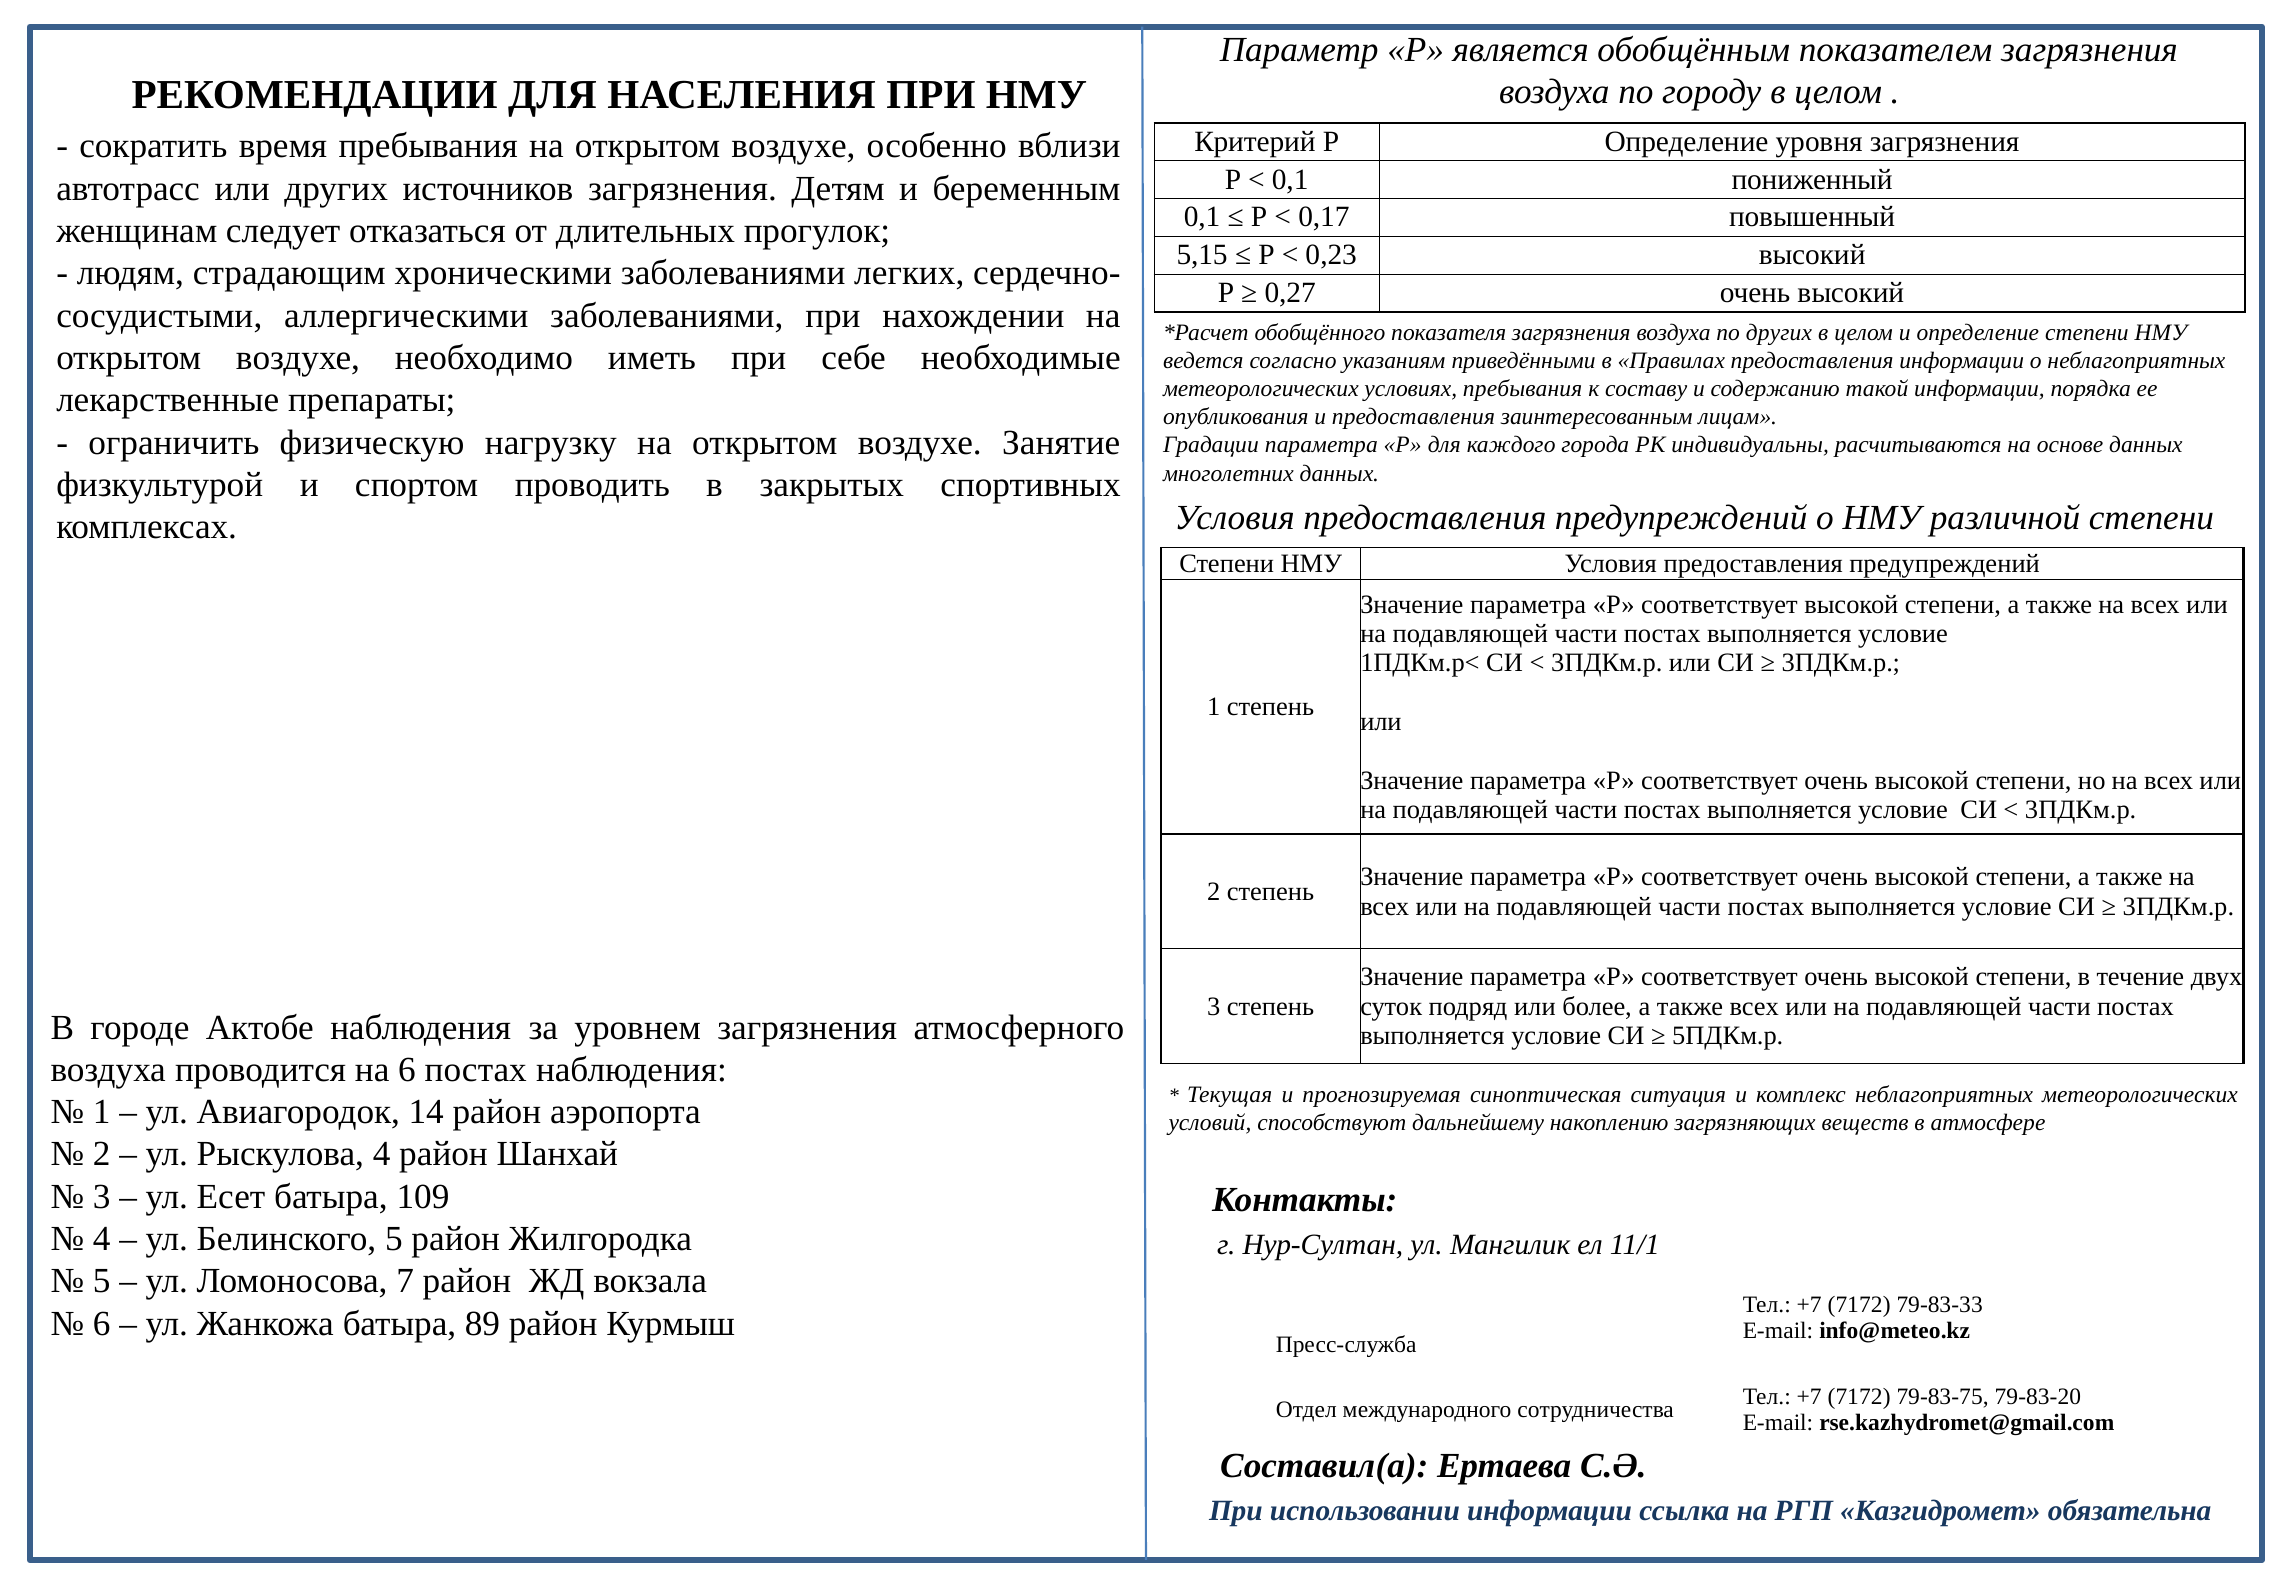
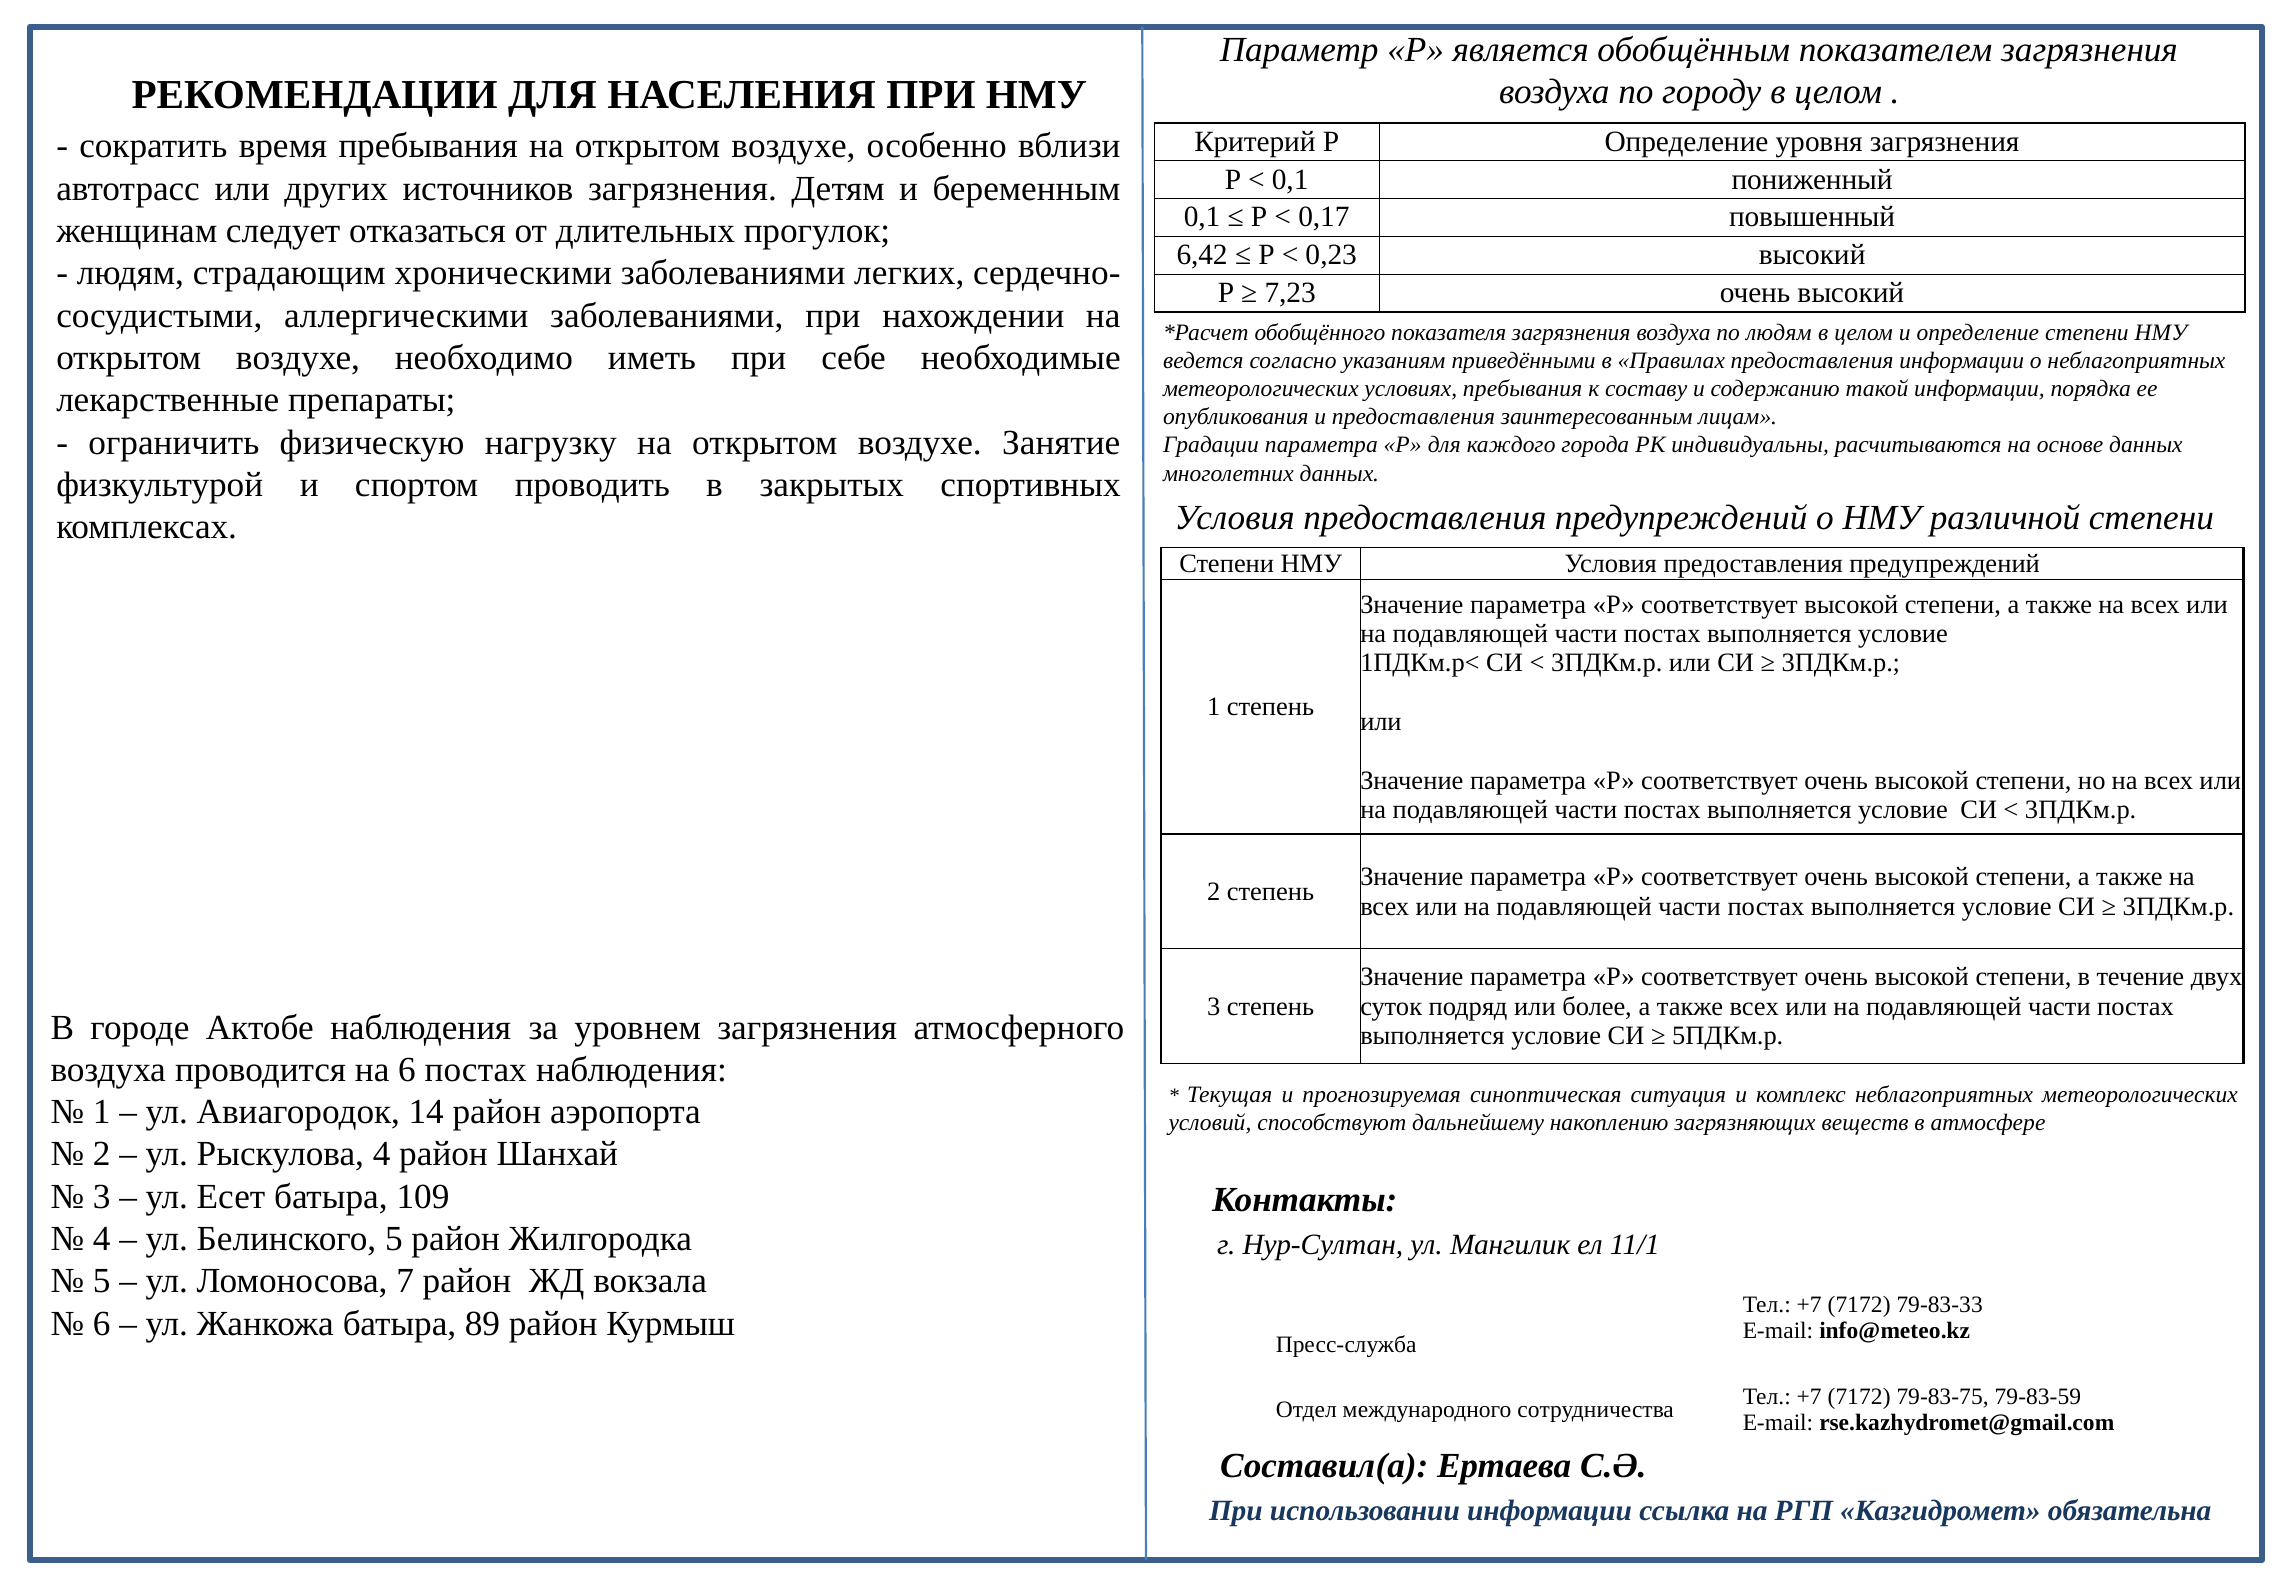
5,15: 5,15 -> 6,42
0,27: 0,27 -> 7,23
по других: других -> людям
79-83-20: 79-83-20 -> 79-83-59
